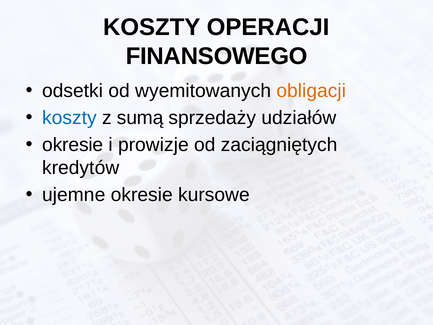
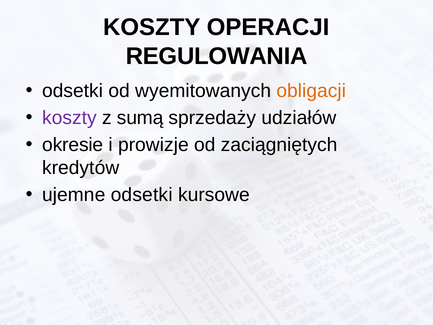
FINANSOWEGO: FINANSOWEGO -> REGULOWANIA
koszty at (69, 118) colour: blue -> purple
ujemne okresie: okresie -> odsetki
